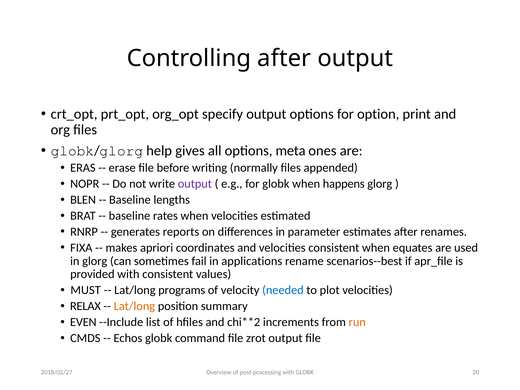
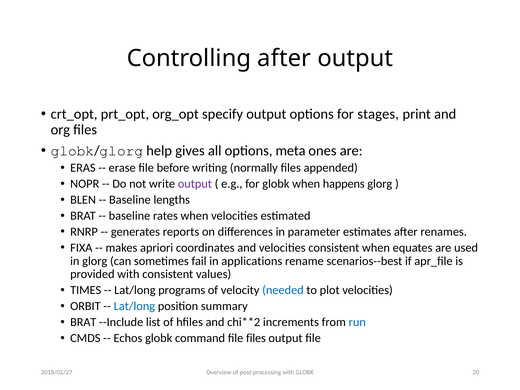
option: option -> stages
MUST: MUST -> TIMES
RELAX: RELAX -> ORBIT
Lat/long at (134, 306) colour: orange -> blue
EVEN at (83, 322): EVEN -> BRAT
run colour: orange -> blue
file zrot: zrot -> files
